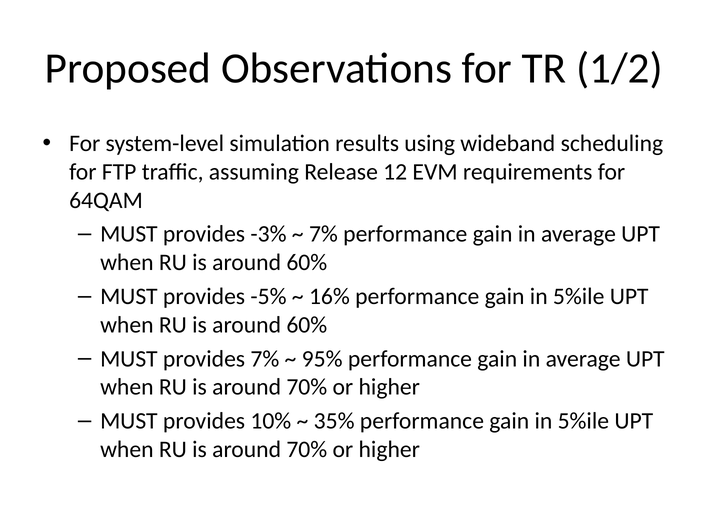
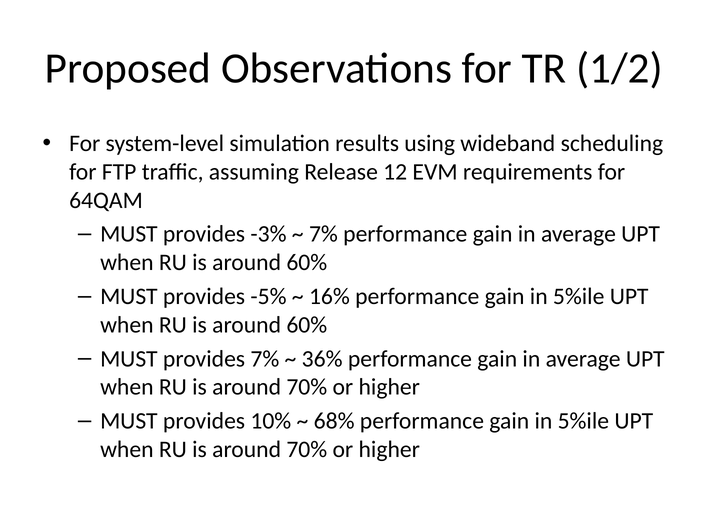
95%: 95% -> 36%
35%: 35% -> 68%
